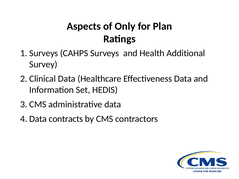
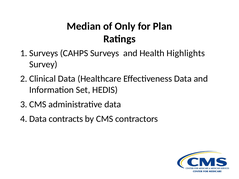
Aspects: Aspects -> Median
Additional: Additional -> Highlights
